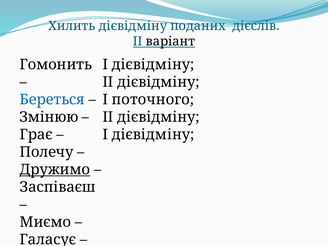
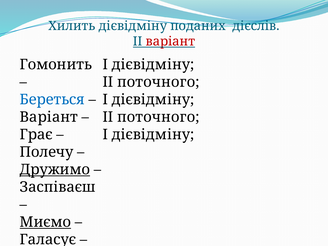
варіант at (170, 41) colour: black -> red
дієвідміну at (158, 82): дієвідміну -> поточного
поточного at (153, 100): поточного -> дієвідміну
Змінюю at (49, 117): Змінюю -> Варіант
дієвідміну at (158, 117): дієвідміну -> поточного
Миємо underline: none -> present
